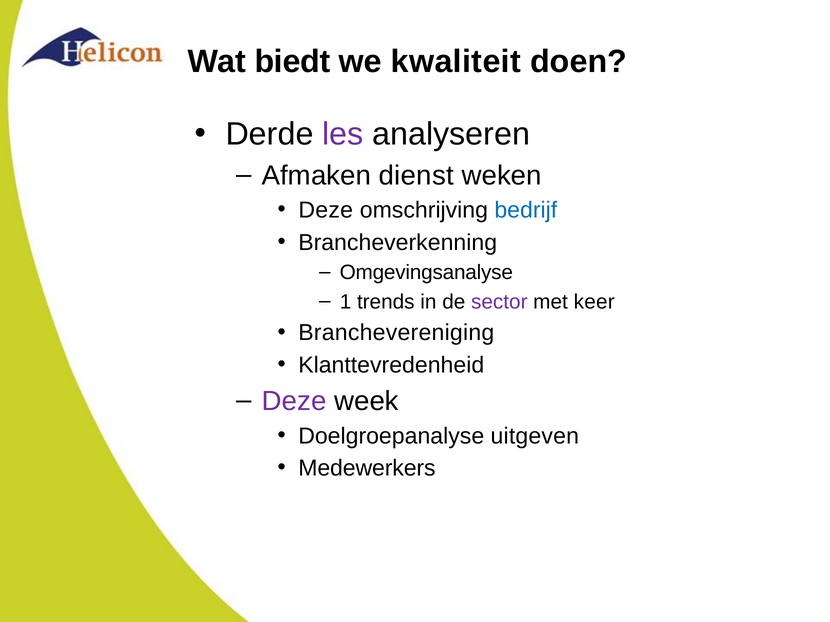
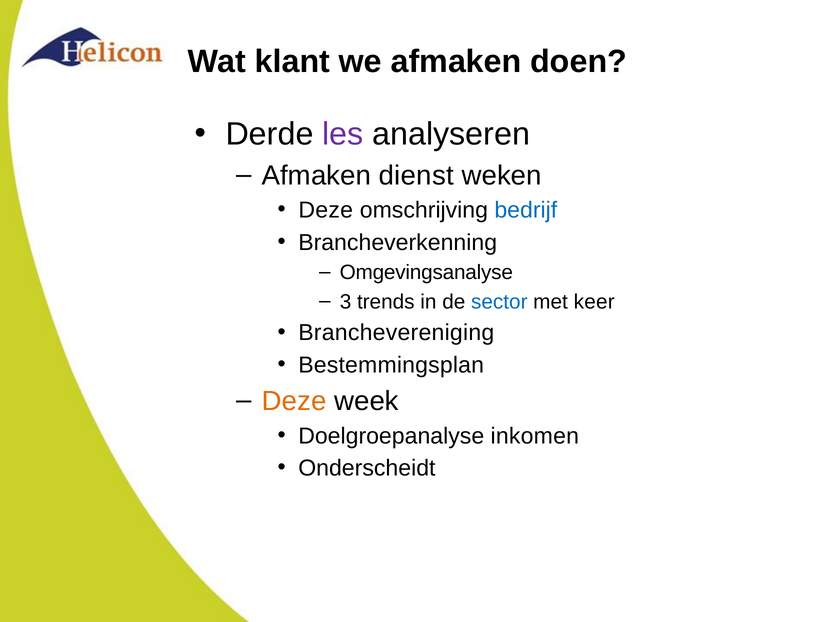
biedt: biedt -> klant
we kwaliteit: kwaliteit -> afmaken
1: 1 -> 3
sector colour: purple -> blue
Klanttevredenheid: Klanttevredenheid -> Bestemmingsplan
Deze at (294, 402) colour: purple -> orange
uitgeven: uitgeven -> inkomen
Medewerkers: Medewerkers -> Onderscheidt
